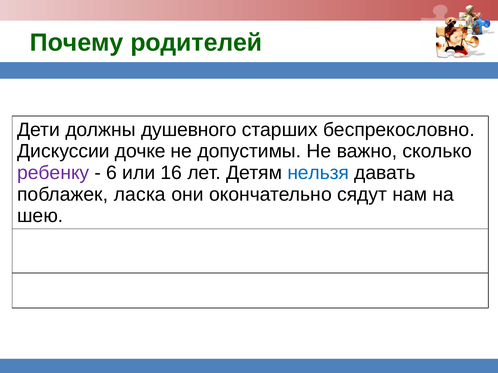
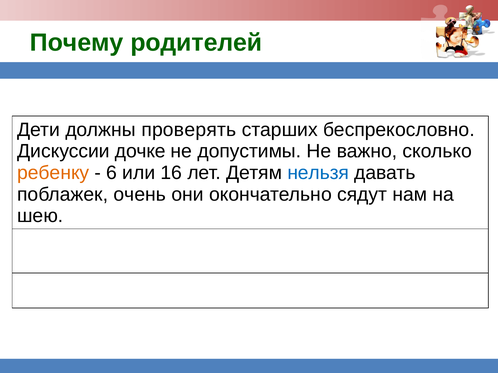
душевного: душевного -> проверять
ребенку colour: purple -> orange
ласка: ласка -> очень
